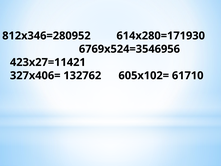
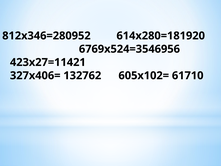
614х280=171930: 614х280=171930 -> 614х280=181920
